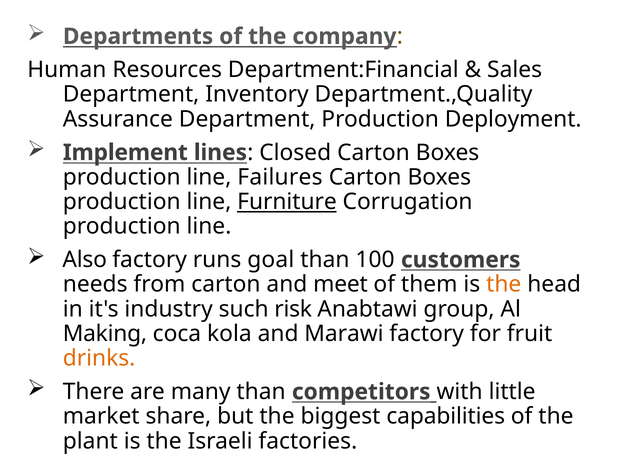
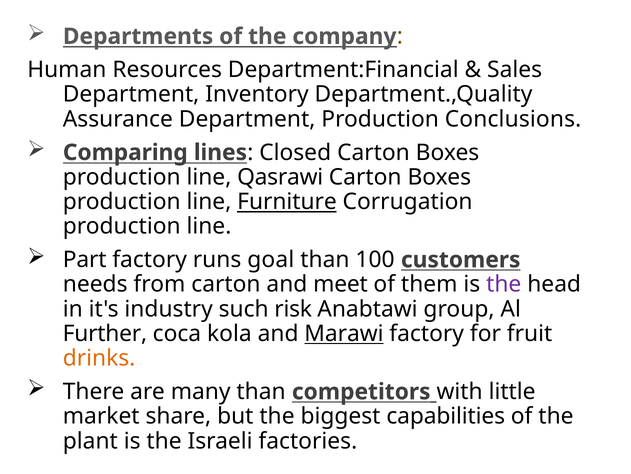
Deployment: Deployment -> Conclusions
Implement: Implement -> Comparing
Failures: Failures -> Qasrawi
Also: Also -> Part
the at (504, 284) colour: orange -> purple
Making: Making -> Further
Marawi underline: none -> present
